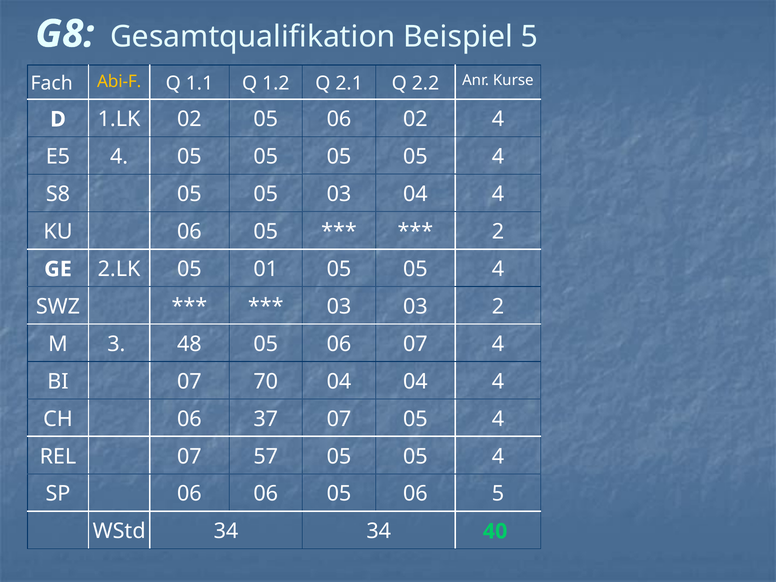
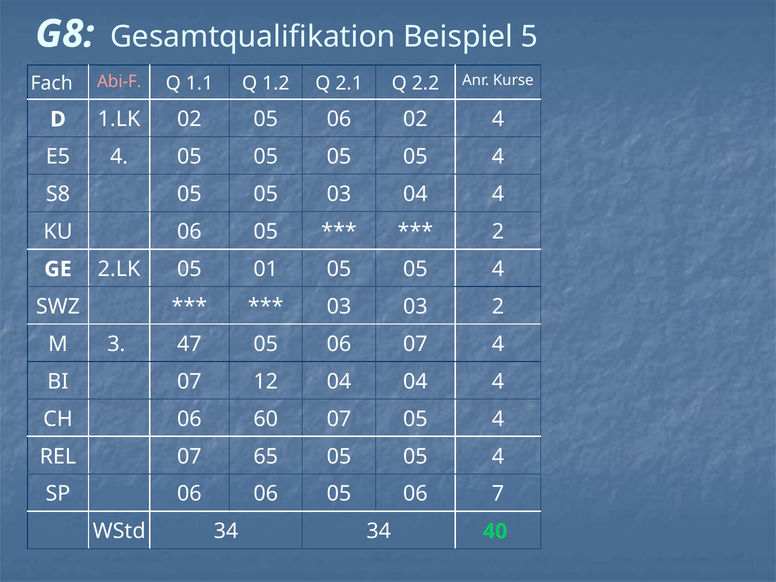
Abi-F colour: yellow -> pink
48: 48 -> 47
70: 70 -> 12
37: 37 -> 60
57: 57 -> 65
06 5: 5 -> 7
